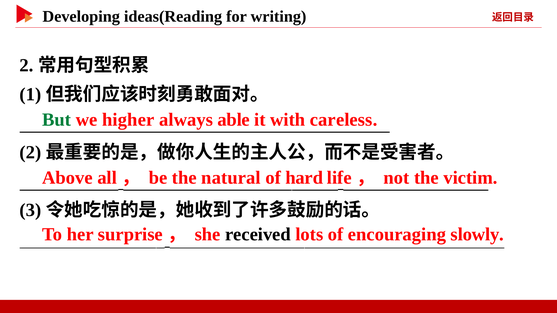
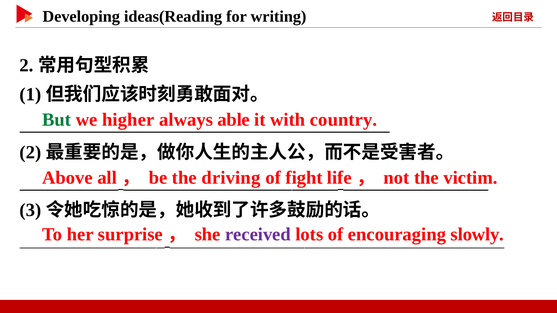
careless: careless -> country
natural: natural -> driving
hard: hard -> fight
received colour: black -> purple
